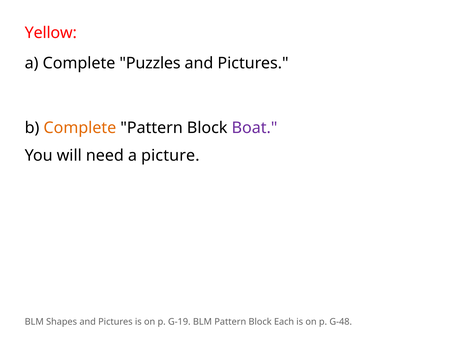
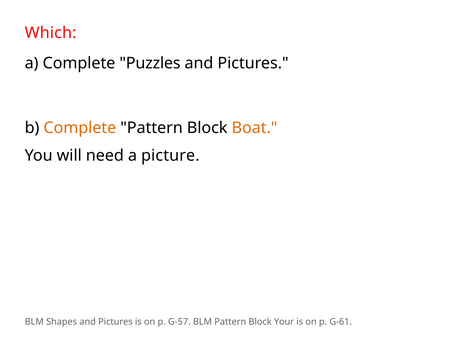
Yellow: Yellow -> Which
Boat colour: purple -> orange
G-19: G-19 -> G-57
Each: Each -> Your
G-48: G-48 -> G-61
